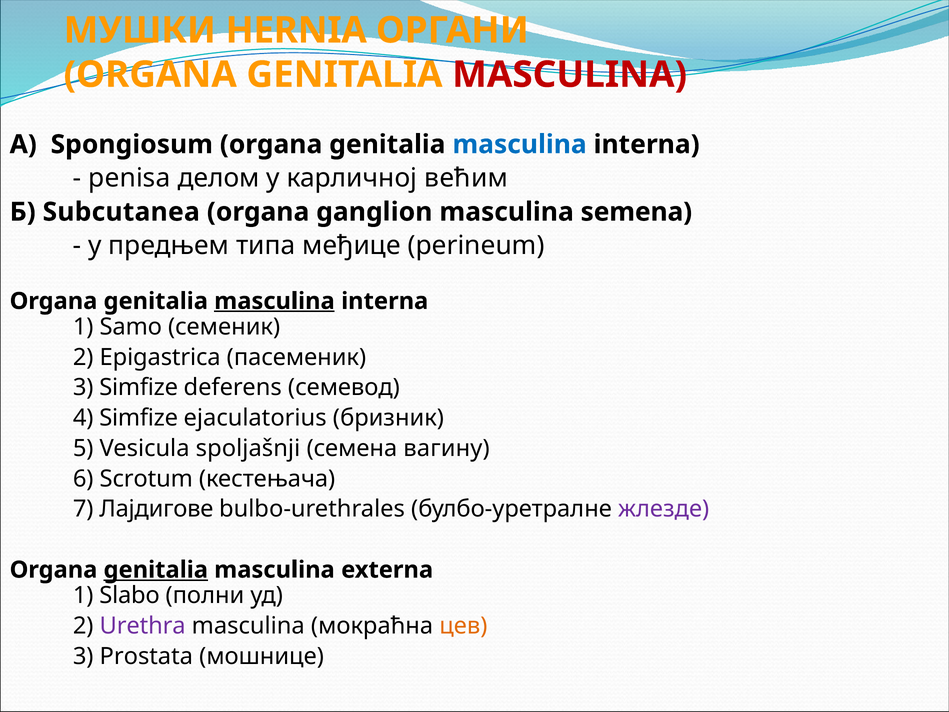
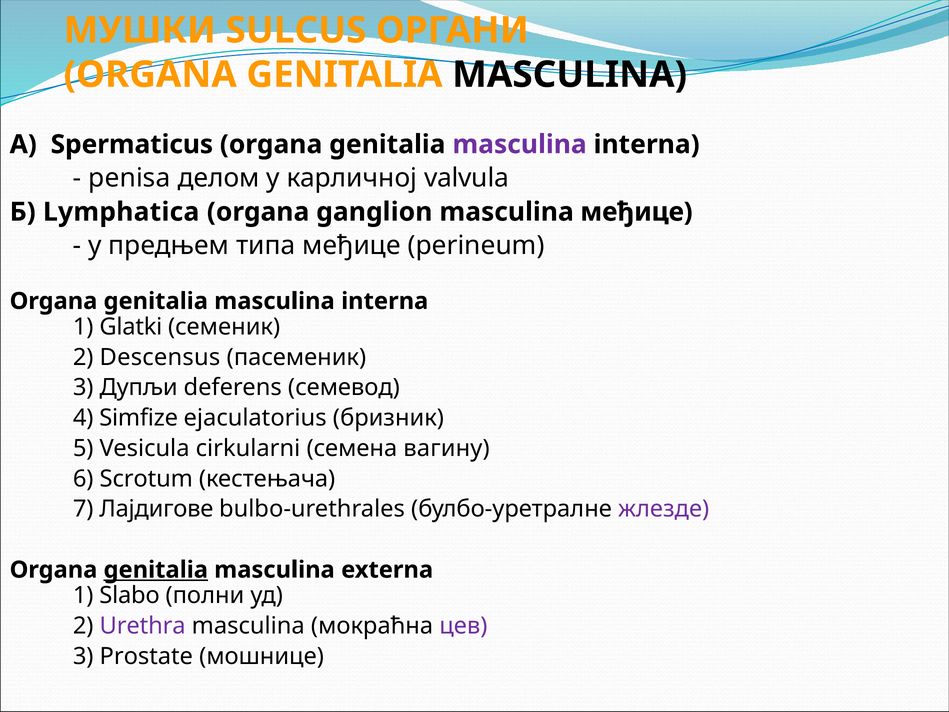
HERNIA: HERNIA -> SULCUS
MASCULINA at (570, 75) colour: red -> black
Spongiosum: Spongiosum -> Spermaticus
masculina at (520, 144) colour: blue -> purple
већим: већим -> valvula
Subcutanea: Subcutanea -> Lymphatica
masculina semena: semena -> међице
masculina at (274, 301) underline: present -> none
Samo: Samo -> Glatki
Epigastrica: Epigastrica -> Descensus
3 Simfize: Simfize -> Дупљи
spoljašnji: spoljašnji -> cirkularni
цев colour: orange -> purple
Prostata: Prostata -> Prostate
